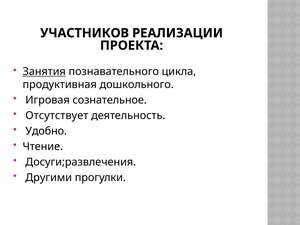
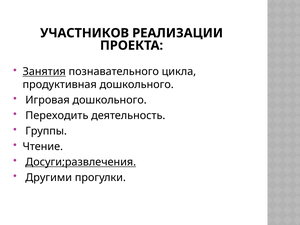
Игровая сознательное: сознательное -> дошкольного
Отсутствует: Отсутствует -> Переходить
Удобно: Удобно -> Группы
Досуги;развлечения underline: none -> present
